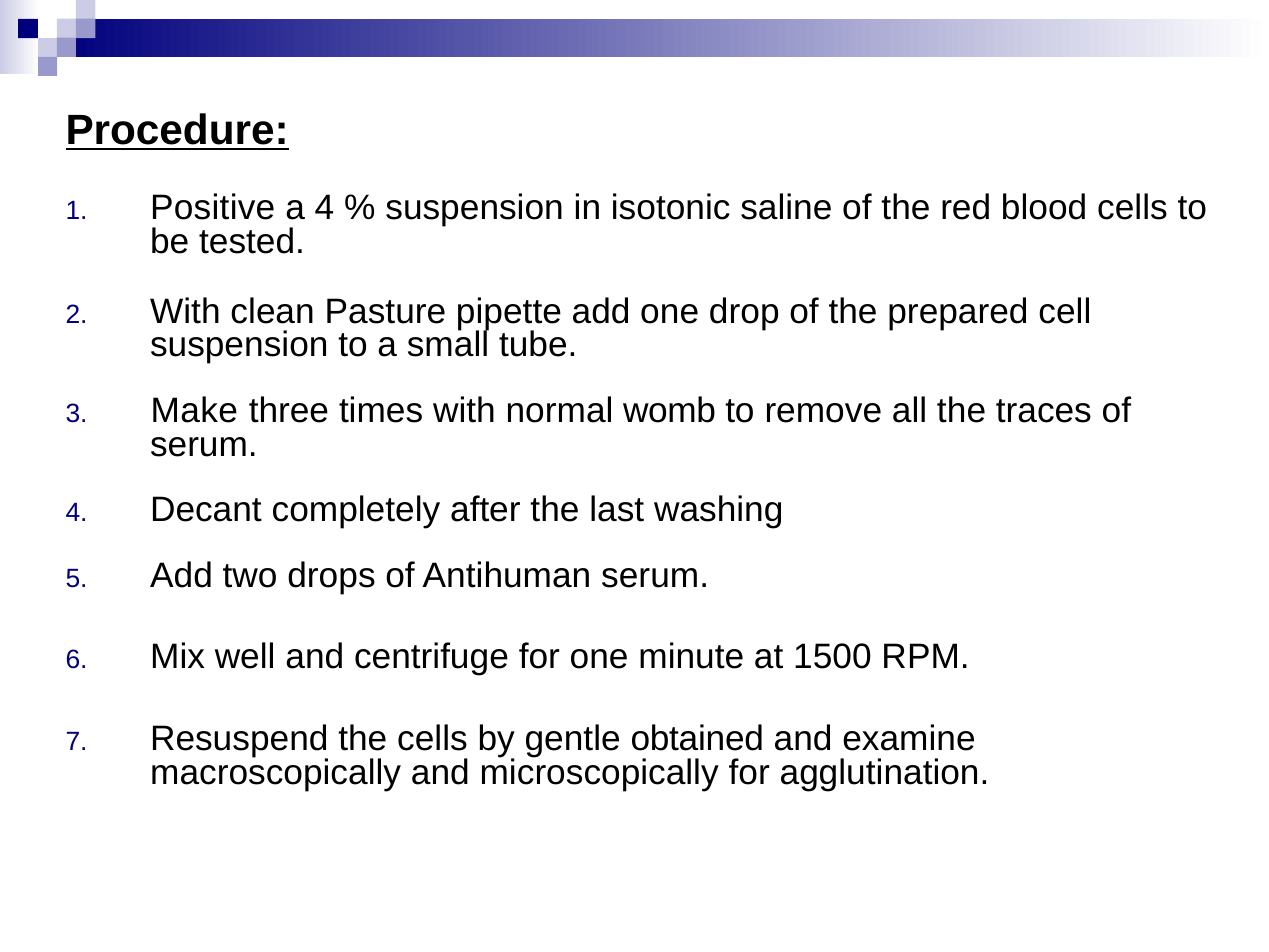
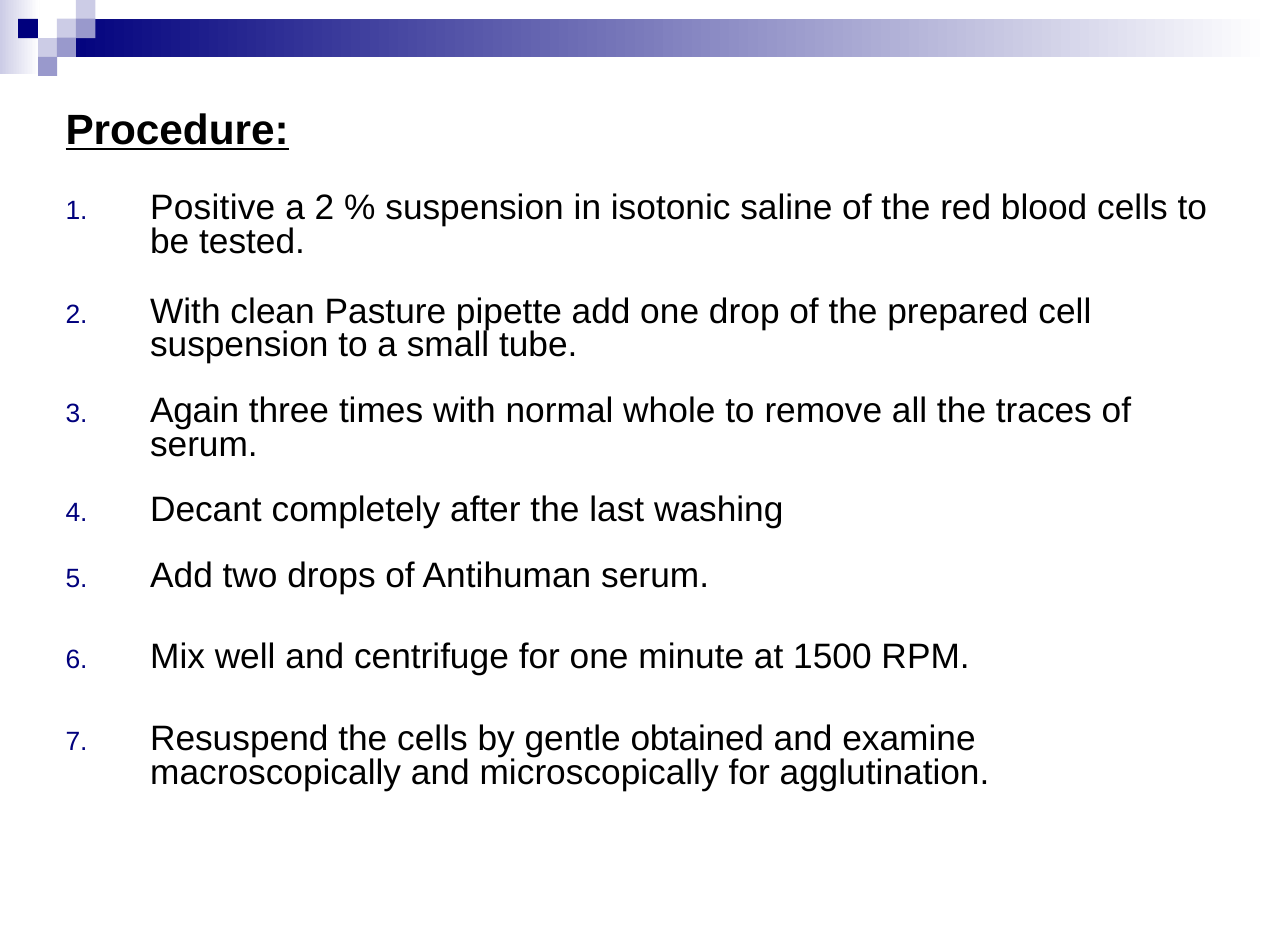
a 4: 4 -> 2
Make: Make -> Again
womb: womb -> whole
